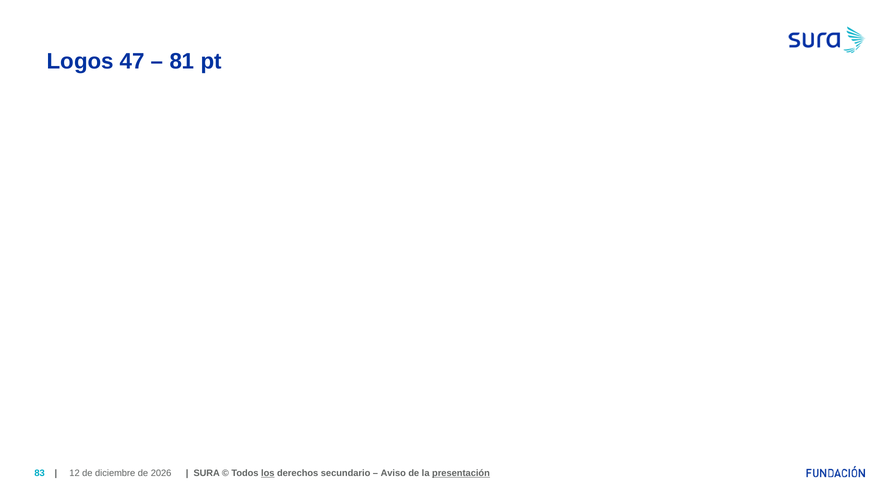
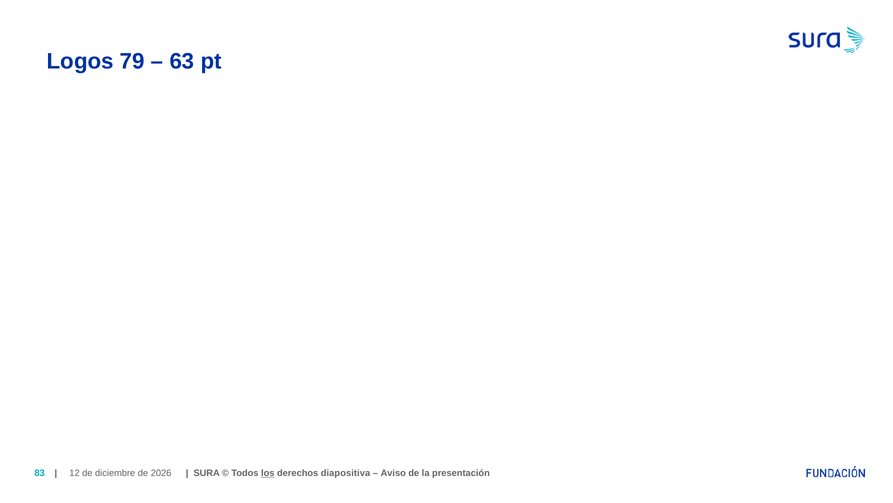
47: 47 -> 79
81: 81 -> 63
secundario: secundario -> diapositiva
presentación underline: present -> none
